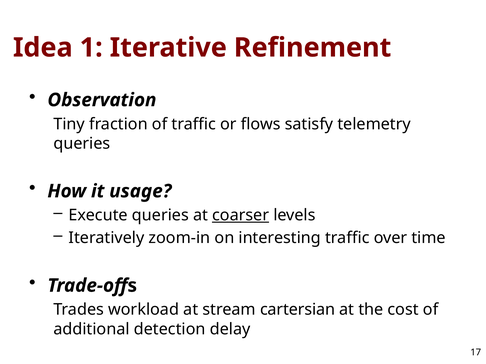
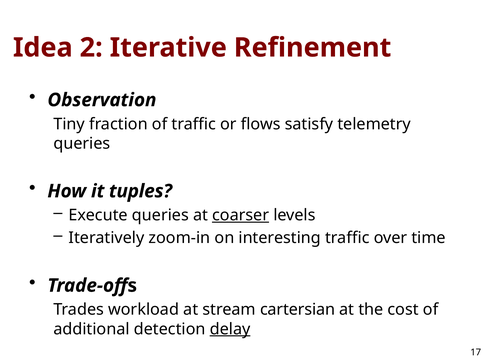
1: 1 -> 2
usage: usage -> tuples
delay underline: none -> present
